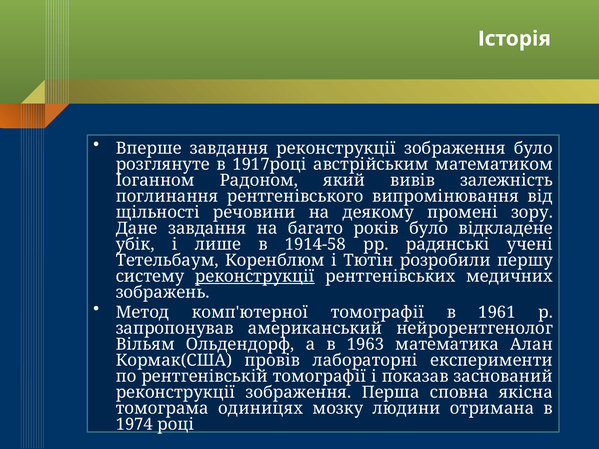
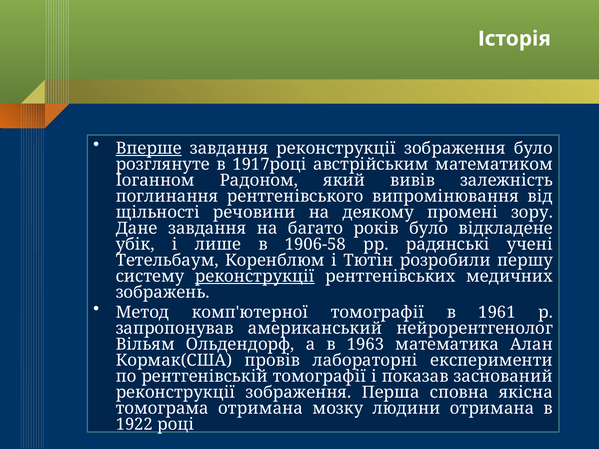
Вперше underline: none -> present
1914-58: 1914-58 -> 1906-58
томограма одиницях: одиницях -> отримана
1974: 1974 -> 1922
